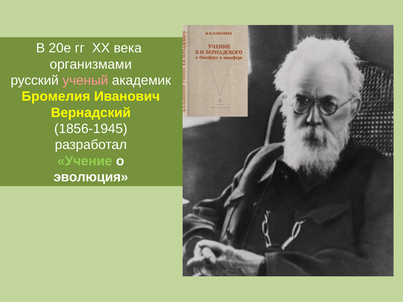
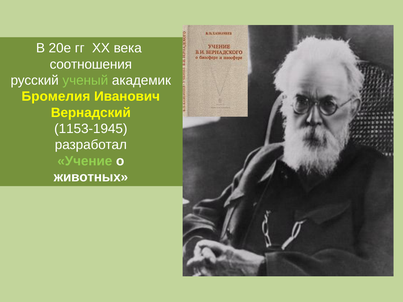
организмами: организмами -> соотношения
ученый colour: pink -> light green
1856-1945: 1856-1945 -> 1153-1945
эволюция: эволюция -> животных
